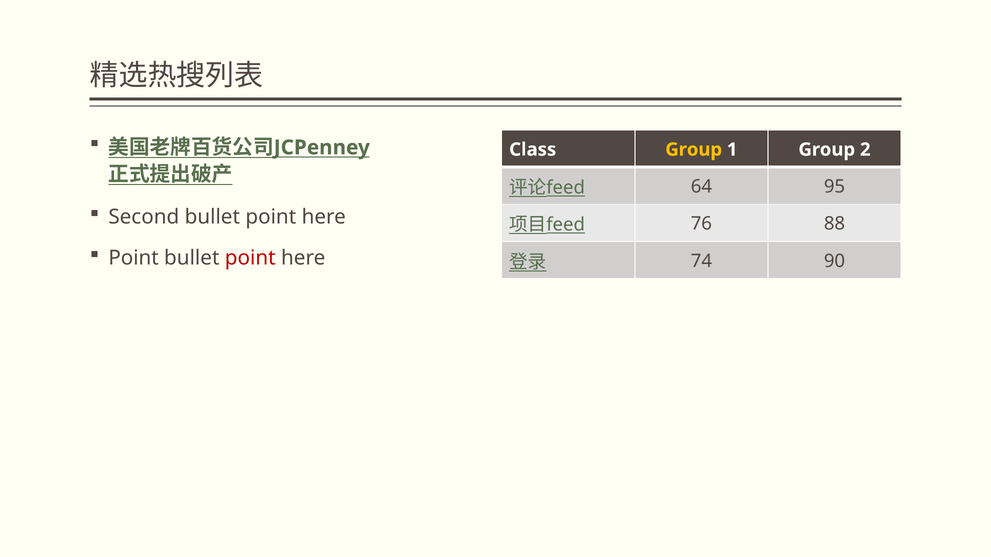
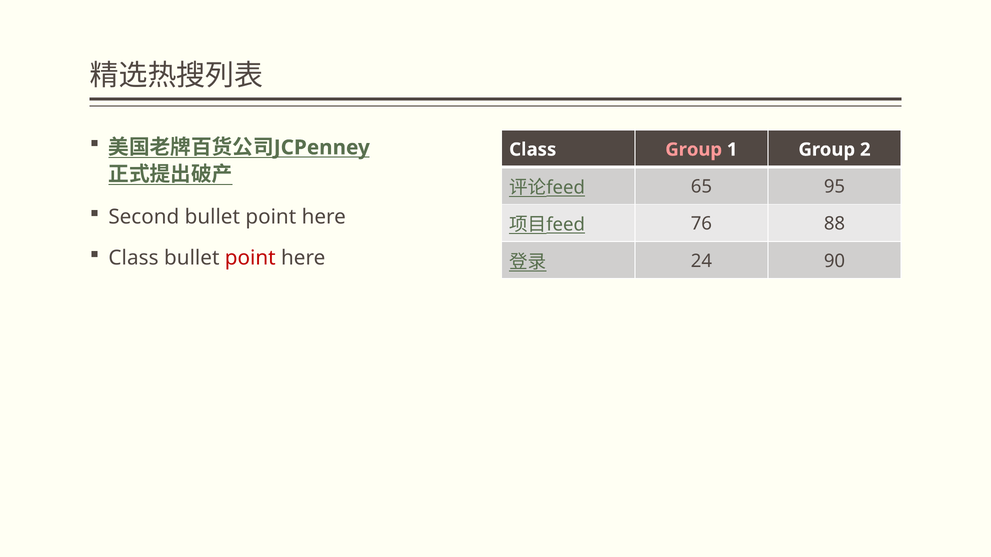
Group at (694, 150) colour: yellow -> pink
64: 64 -> 65
Point at (134, 258): Point -> Class
74: 74 -> 24
